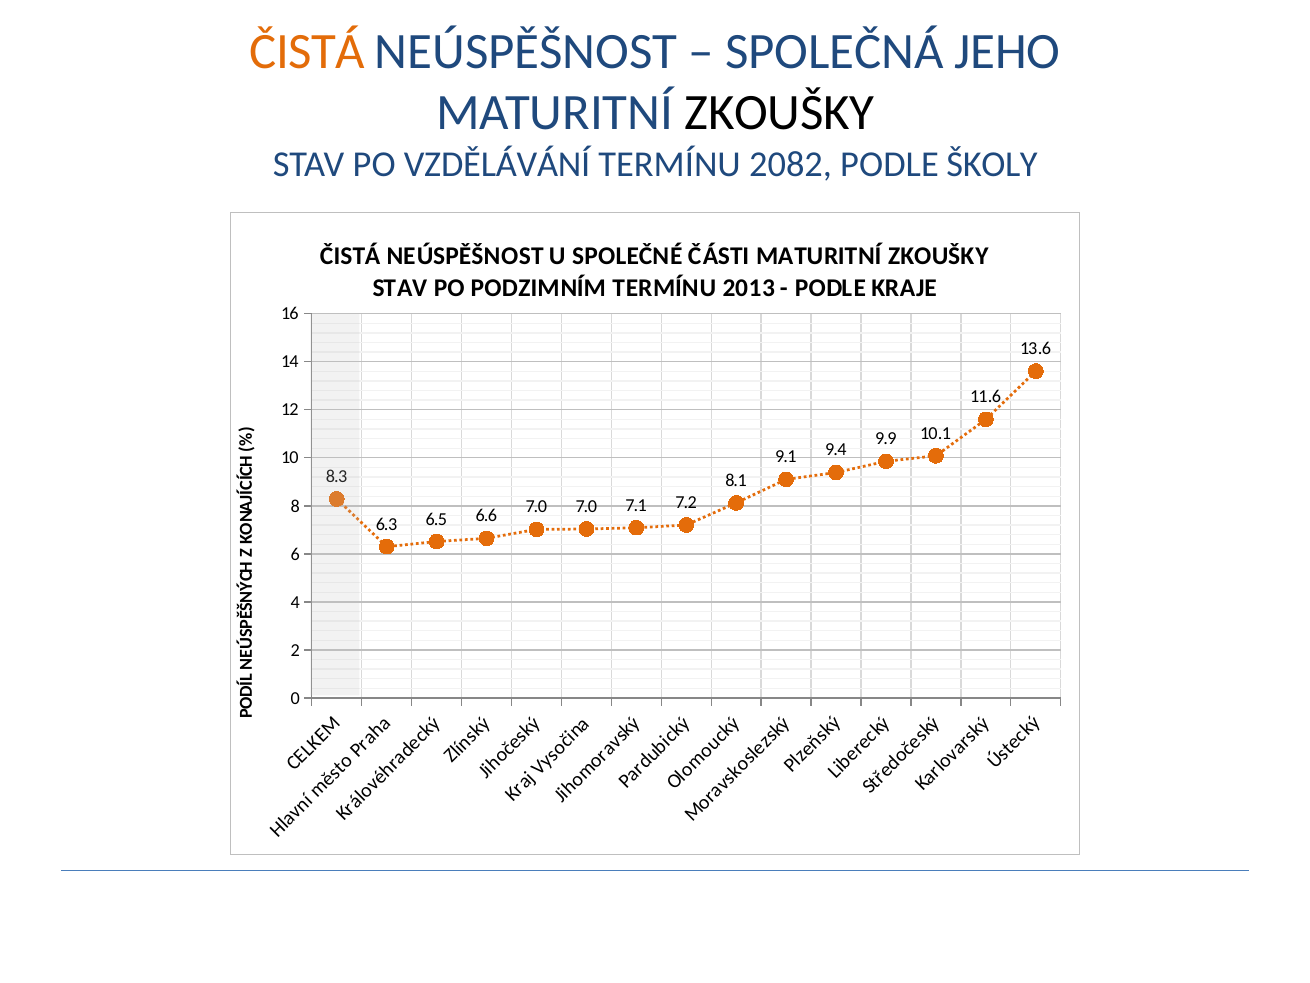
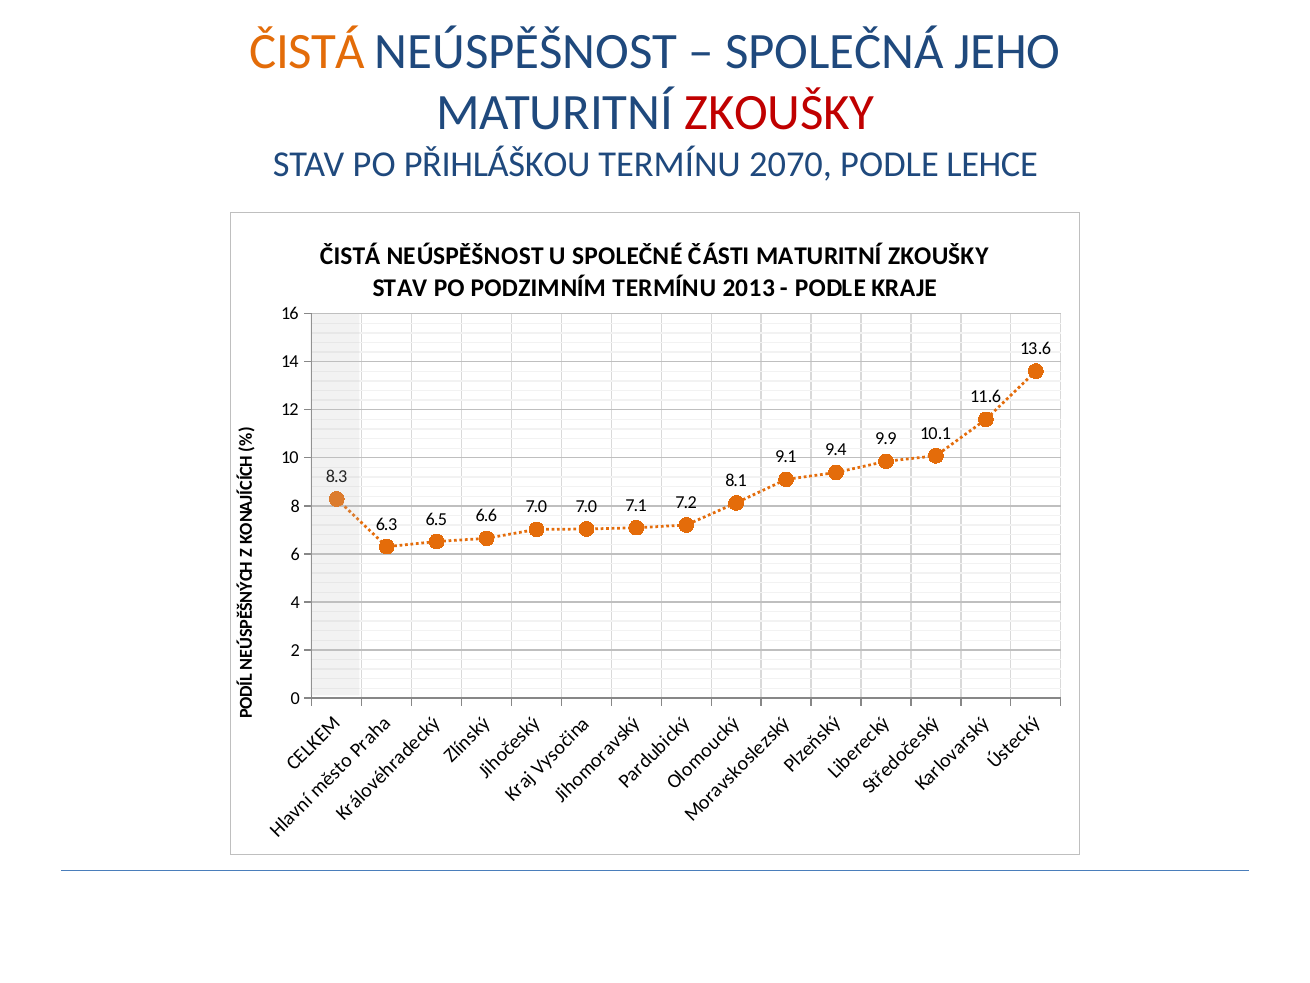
ZKOUŠKY at (779, 113) colour: black -> red
VZDĚLÁVÁNÍ: VZDĚLÁVÁNÍ -> PŘIHLÁŠKOU
2082: 2082 -> 2070
ŠKOLY: ŠKOLY -> LEHCE
